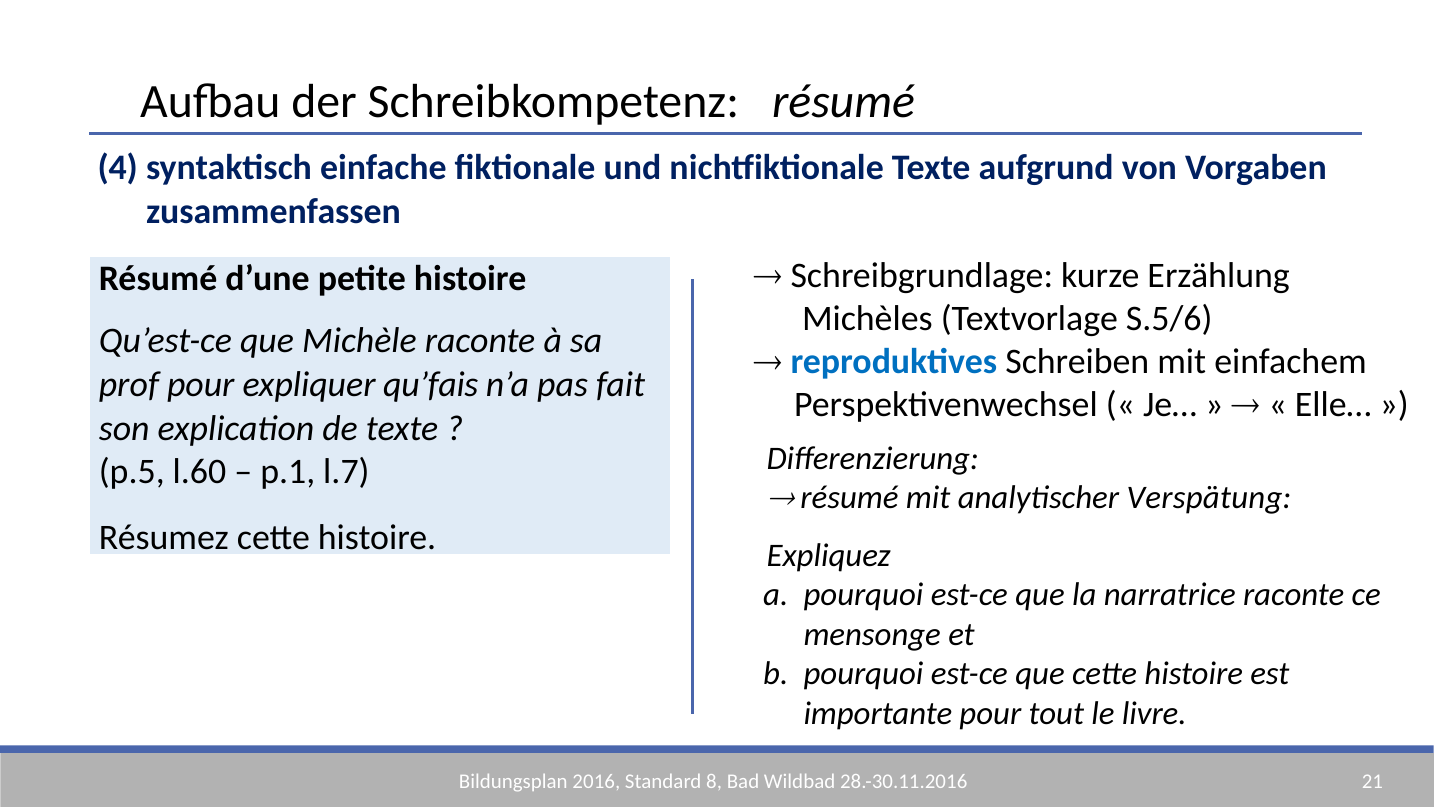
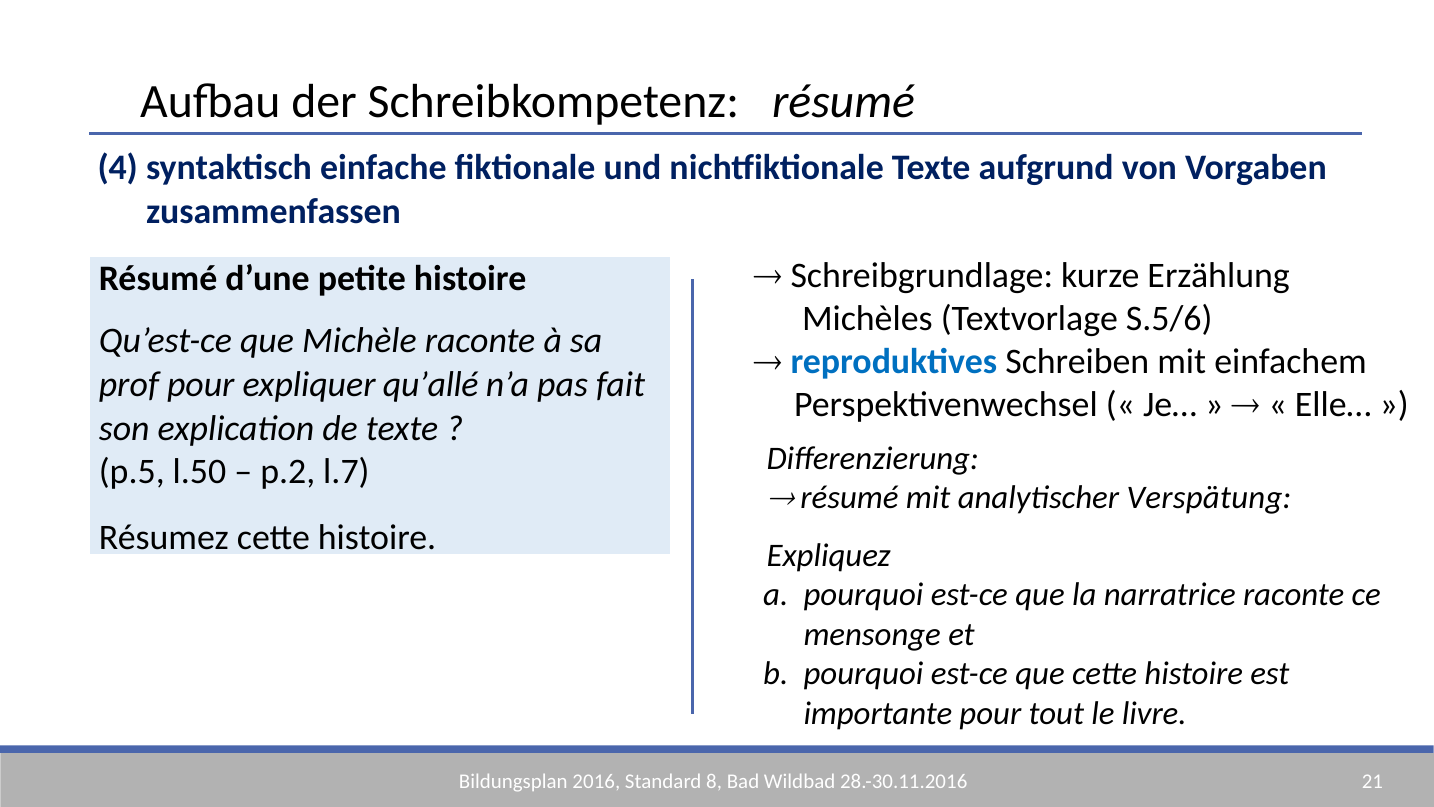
qu’fais: qu’fais -> qu’allé
l.60: l.60 -> l.50
p.1: p.1 -> p.2
